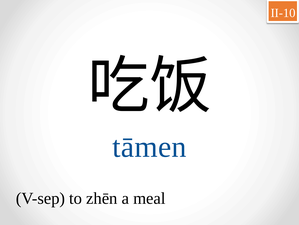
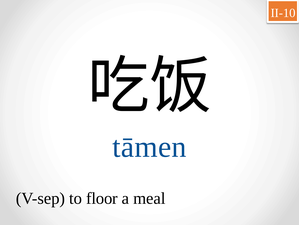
zhēn: zhēn -> floor
